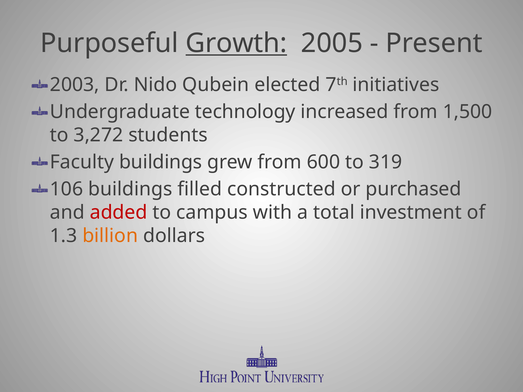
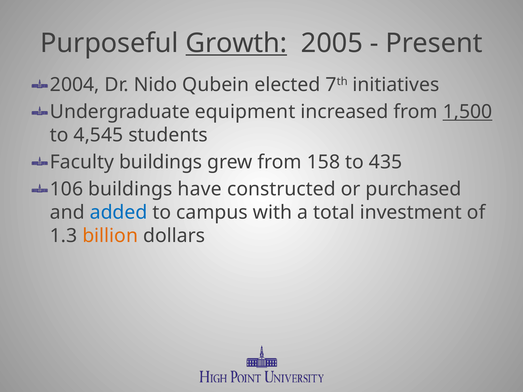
2003: 2003 -> 2004
technology: technology -> equipment
1,500 underline: none -> present
3,272: 3,272 -> 4,545
600: 600 -> 158
319: 319 -> 435
filled: filled -> have
added colour: red -> blue
